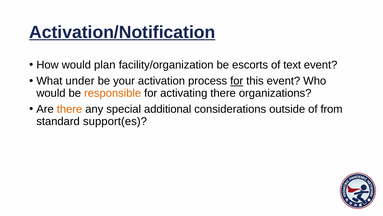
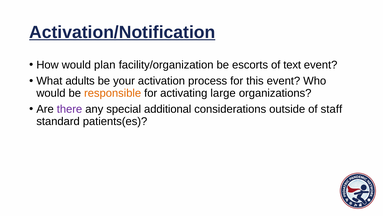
under: under -> adults
for at (237, 81) underline: present -> none
activating there: there -> large
there at (70, 109) colour: orange -> purple
from: from -> staff
support(es: support(es -> patients(es
